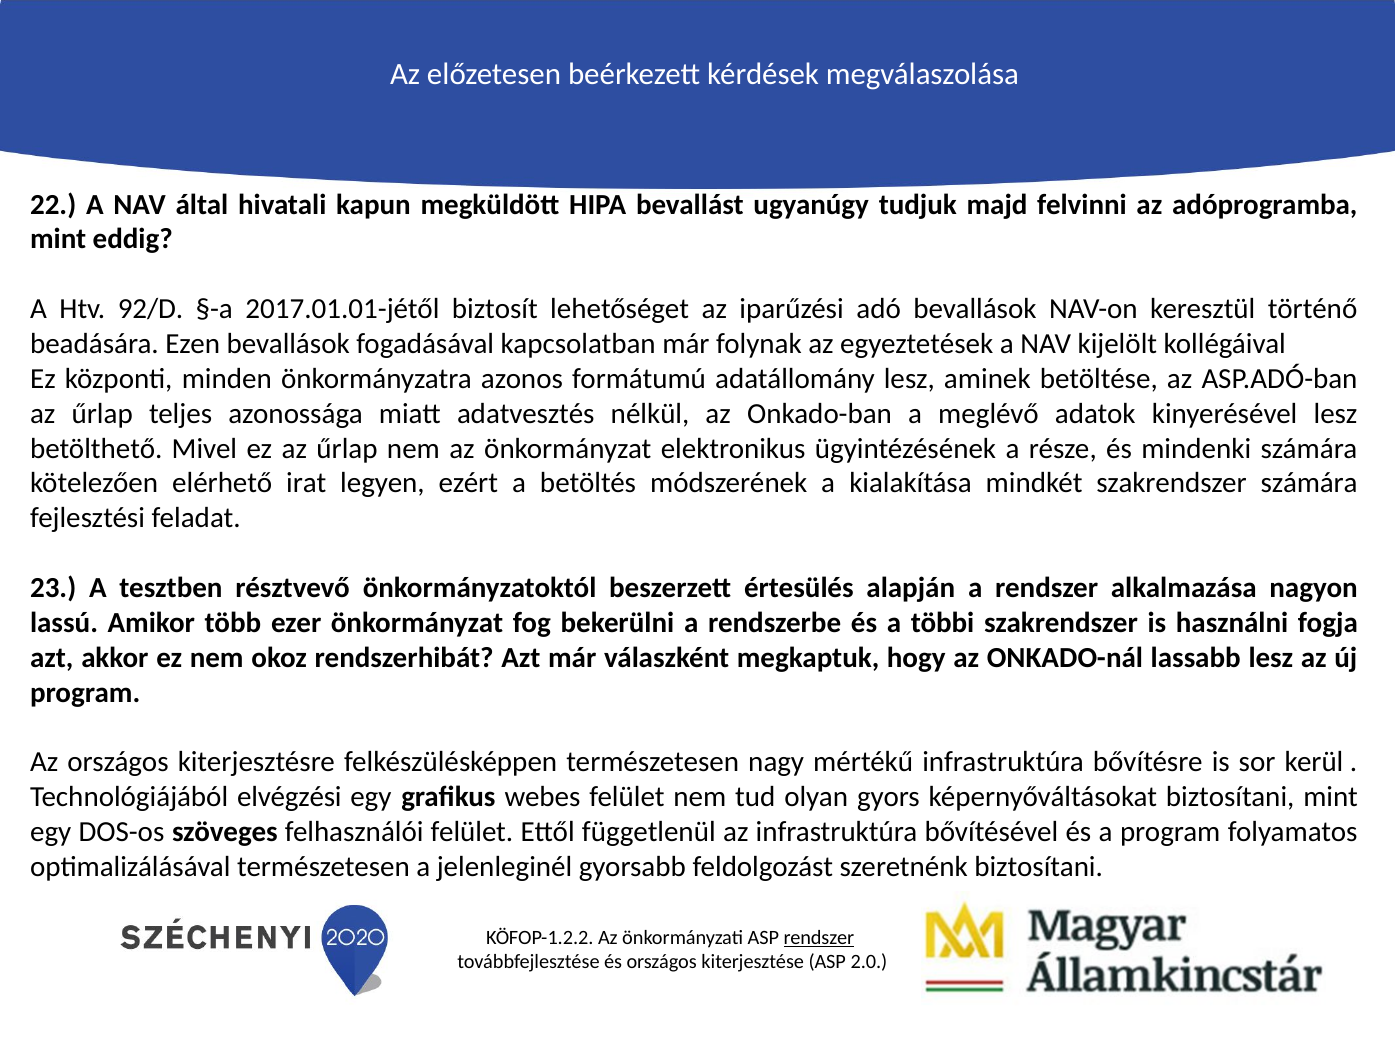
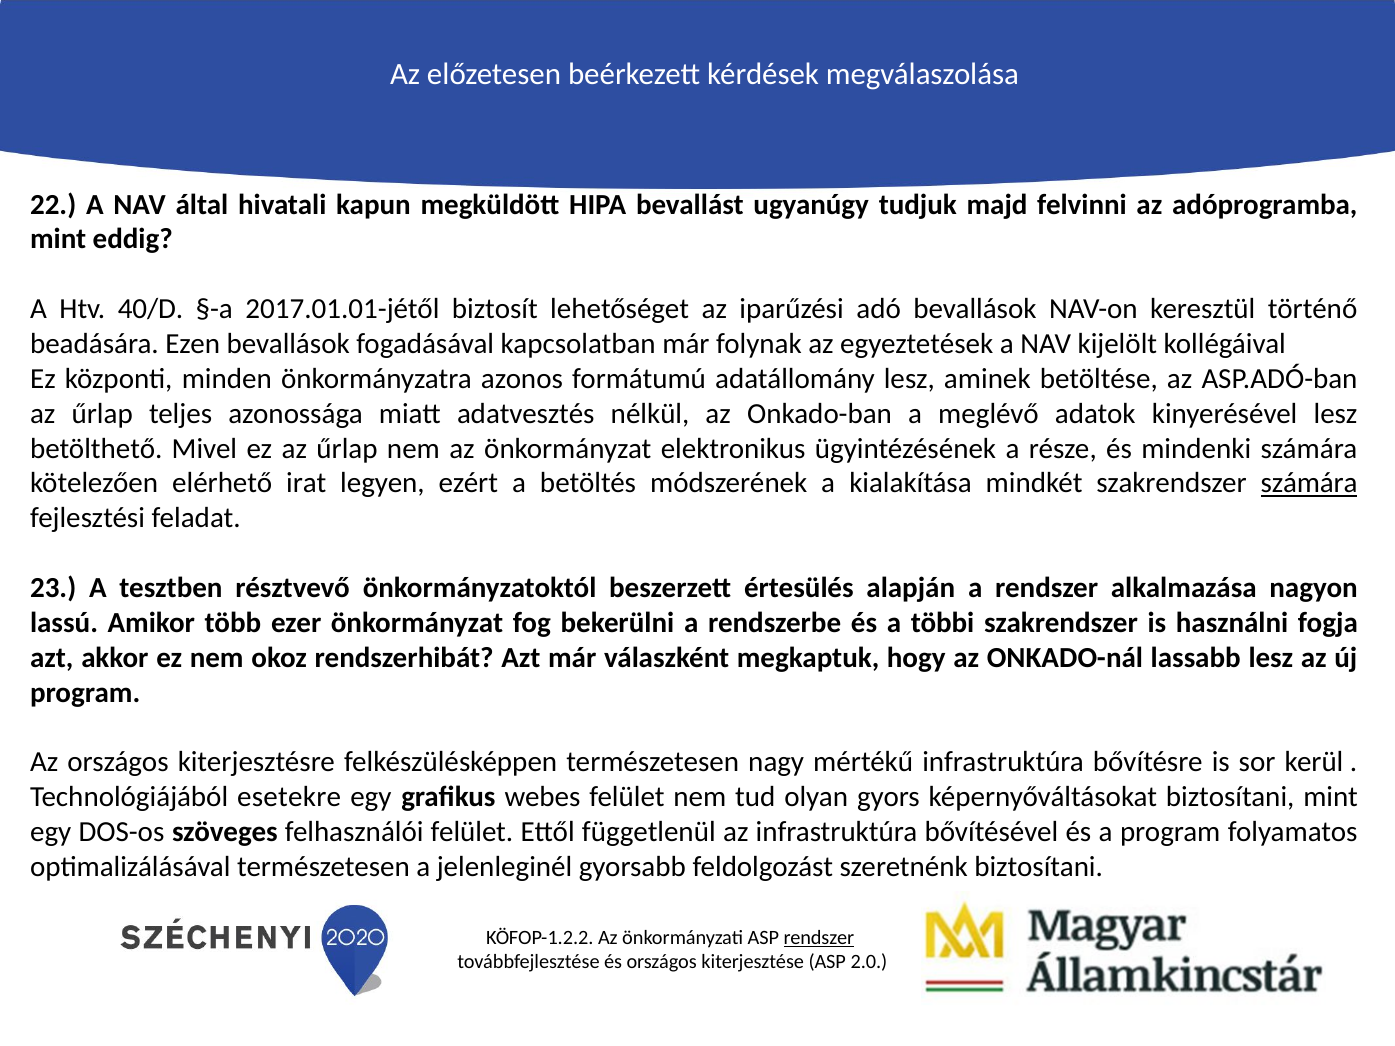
92/D: 92/D -> 40/D
számára at (1309, 483) underline: none -> present
elvégzési: elvégzési -> esetekre
